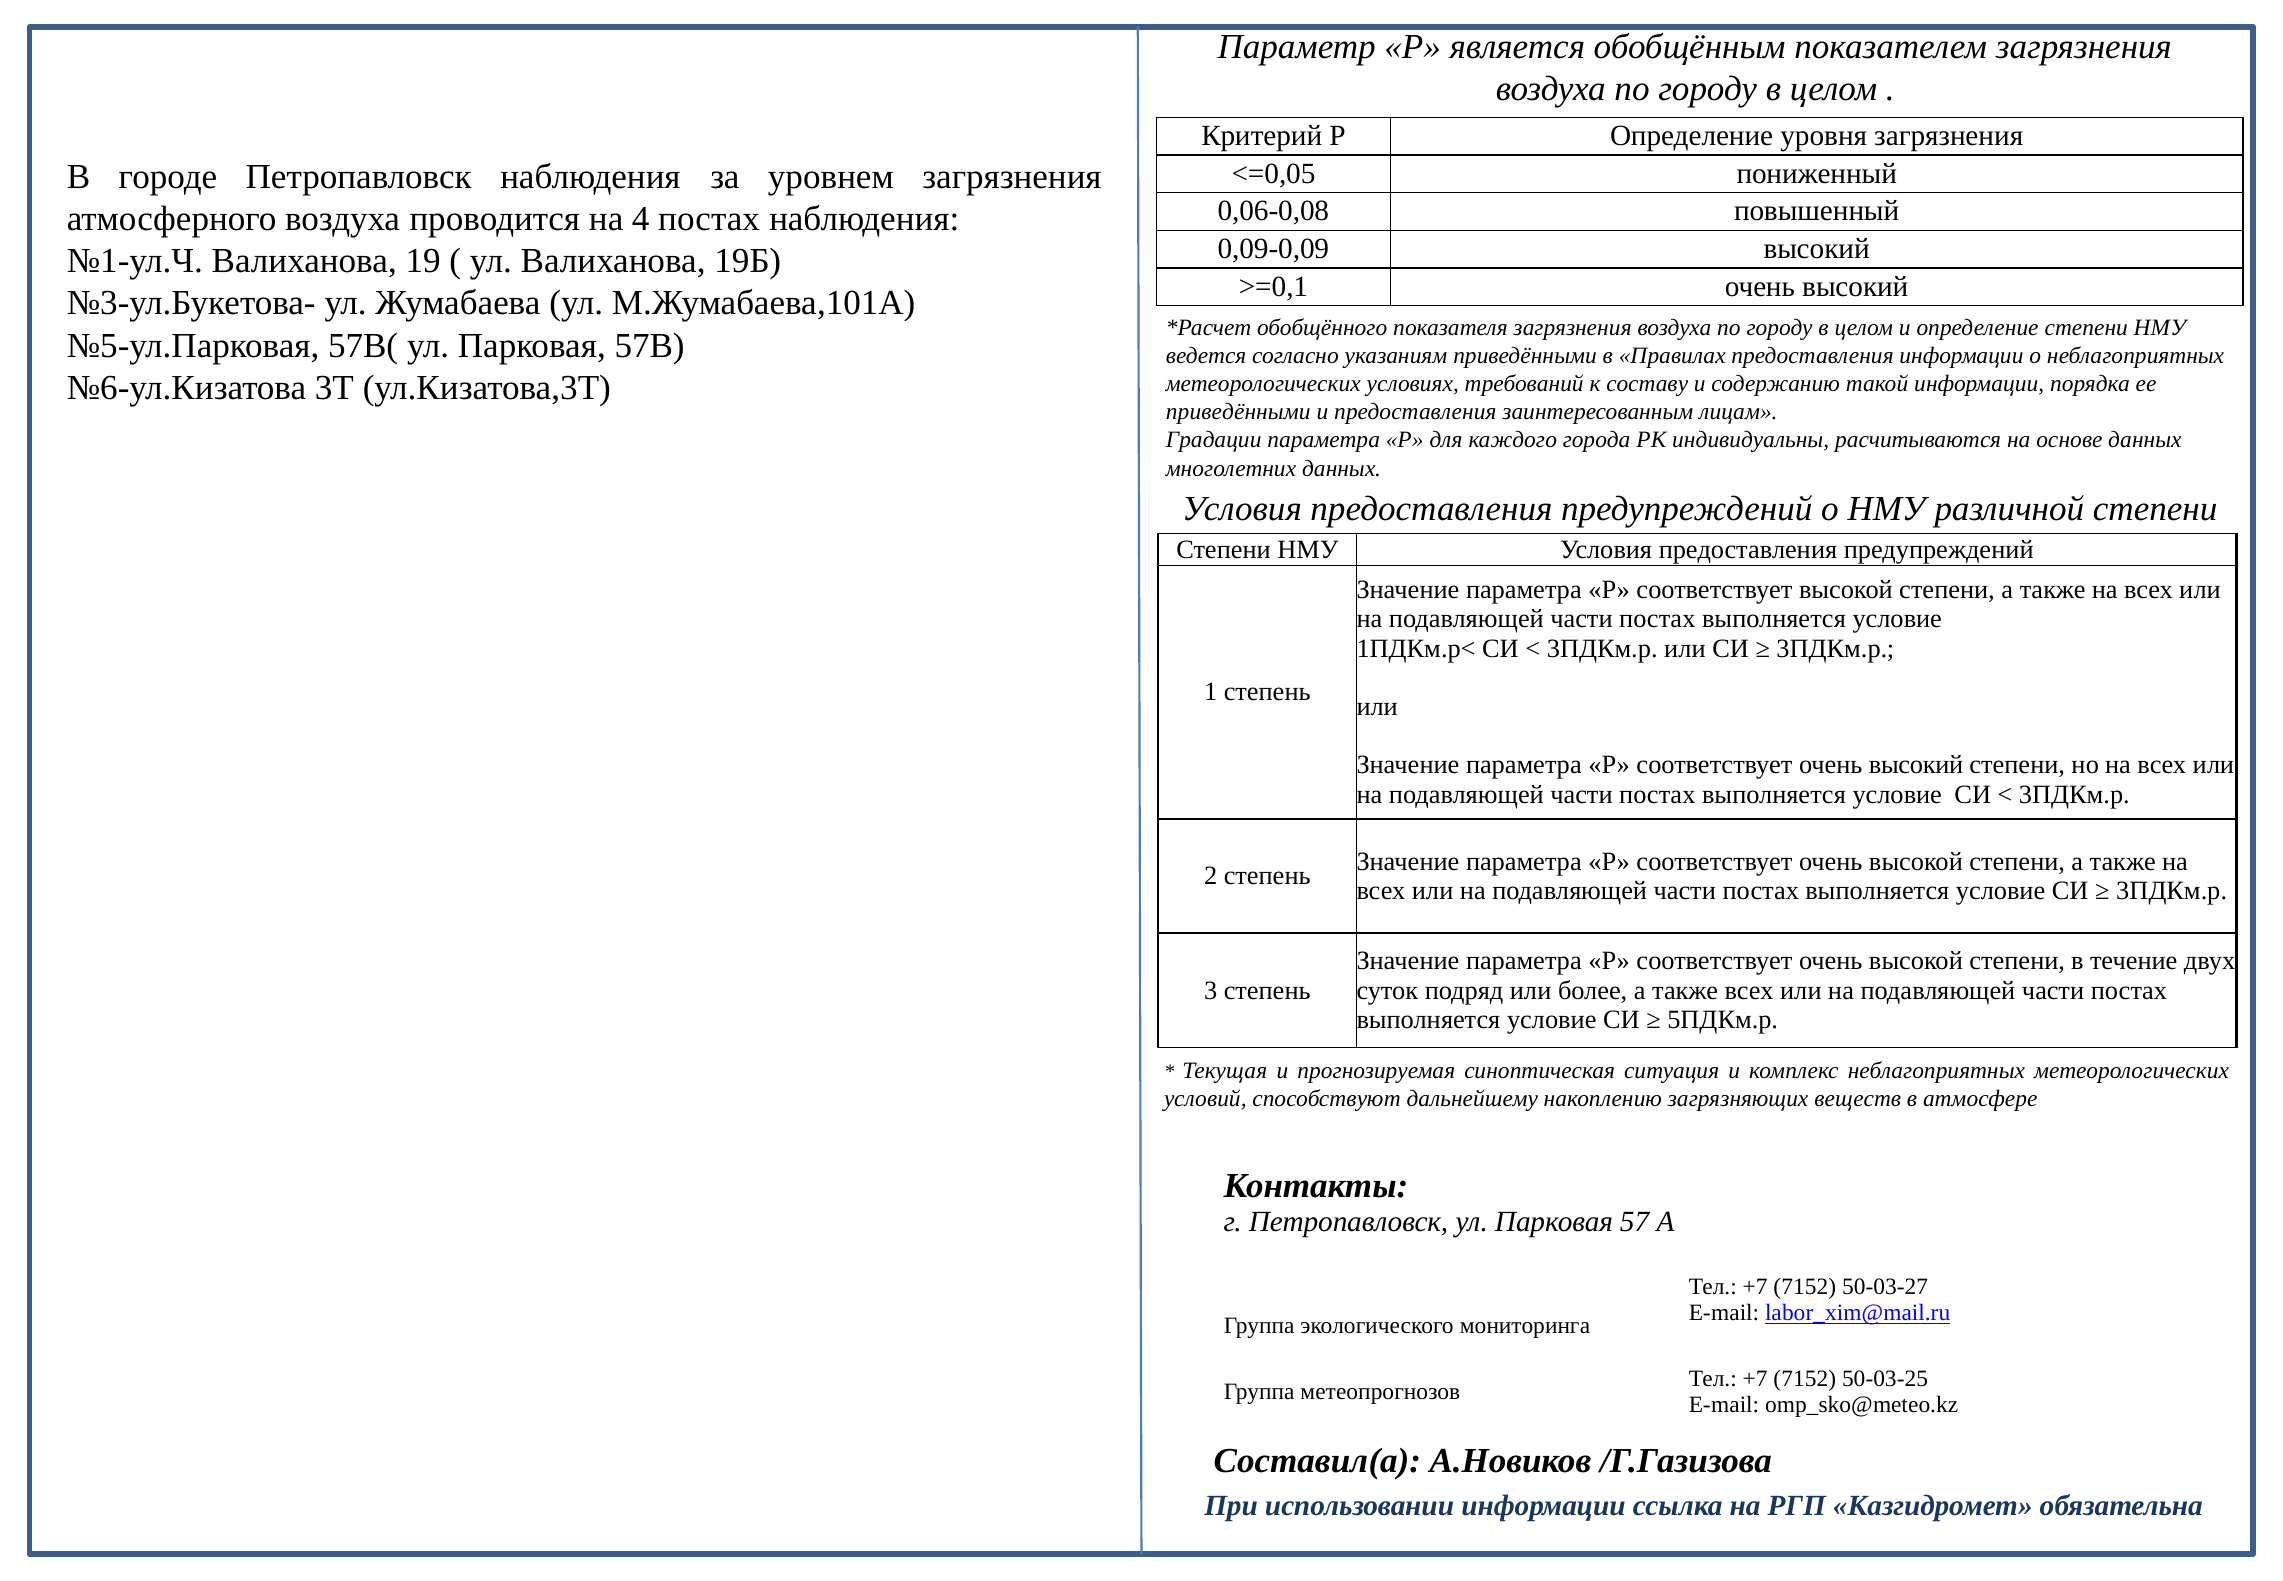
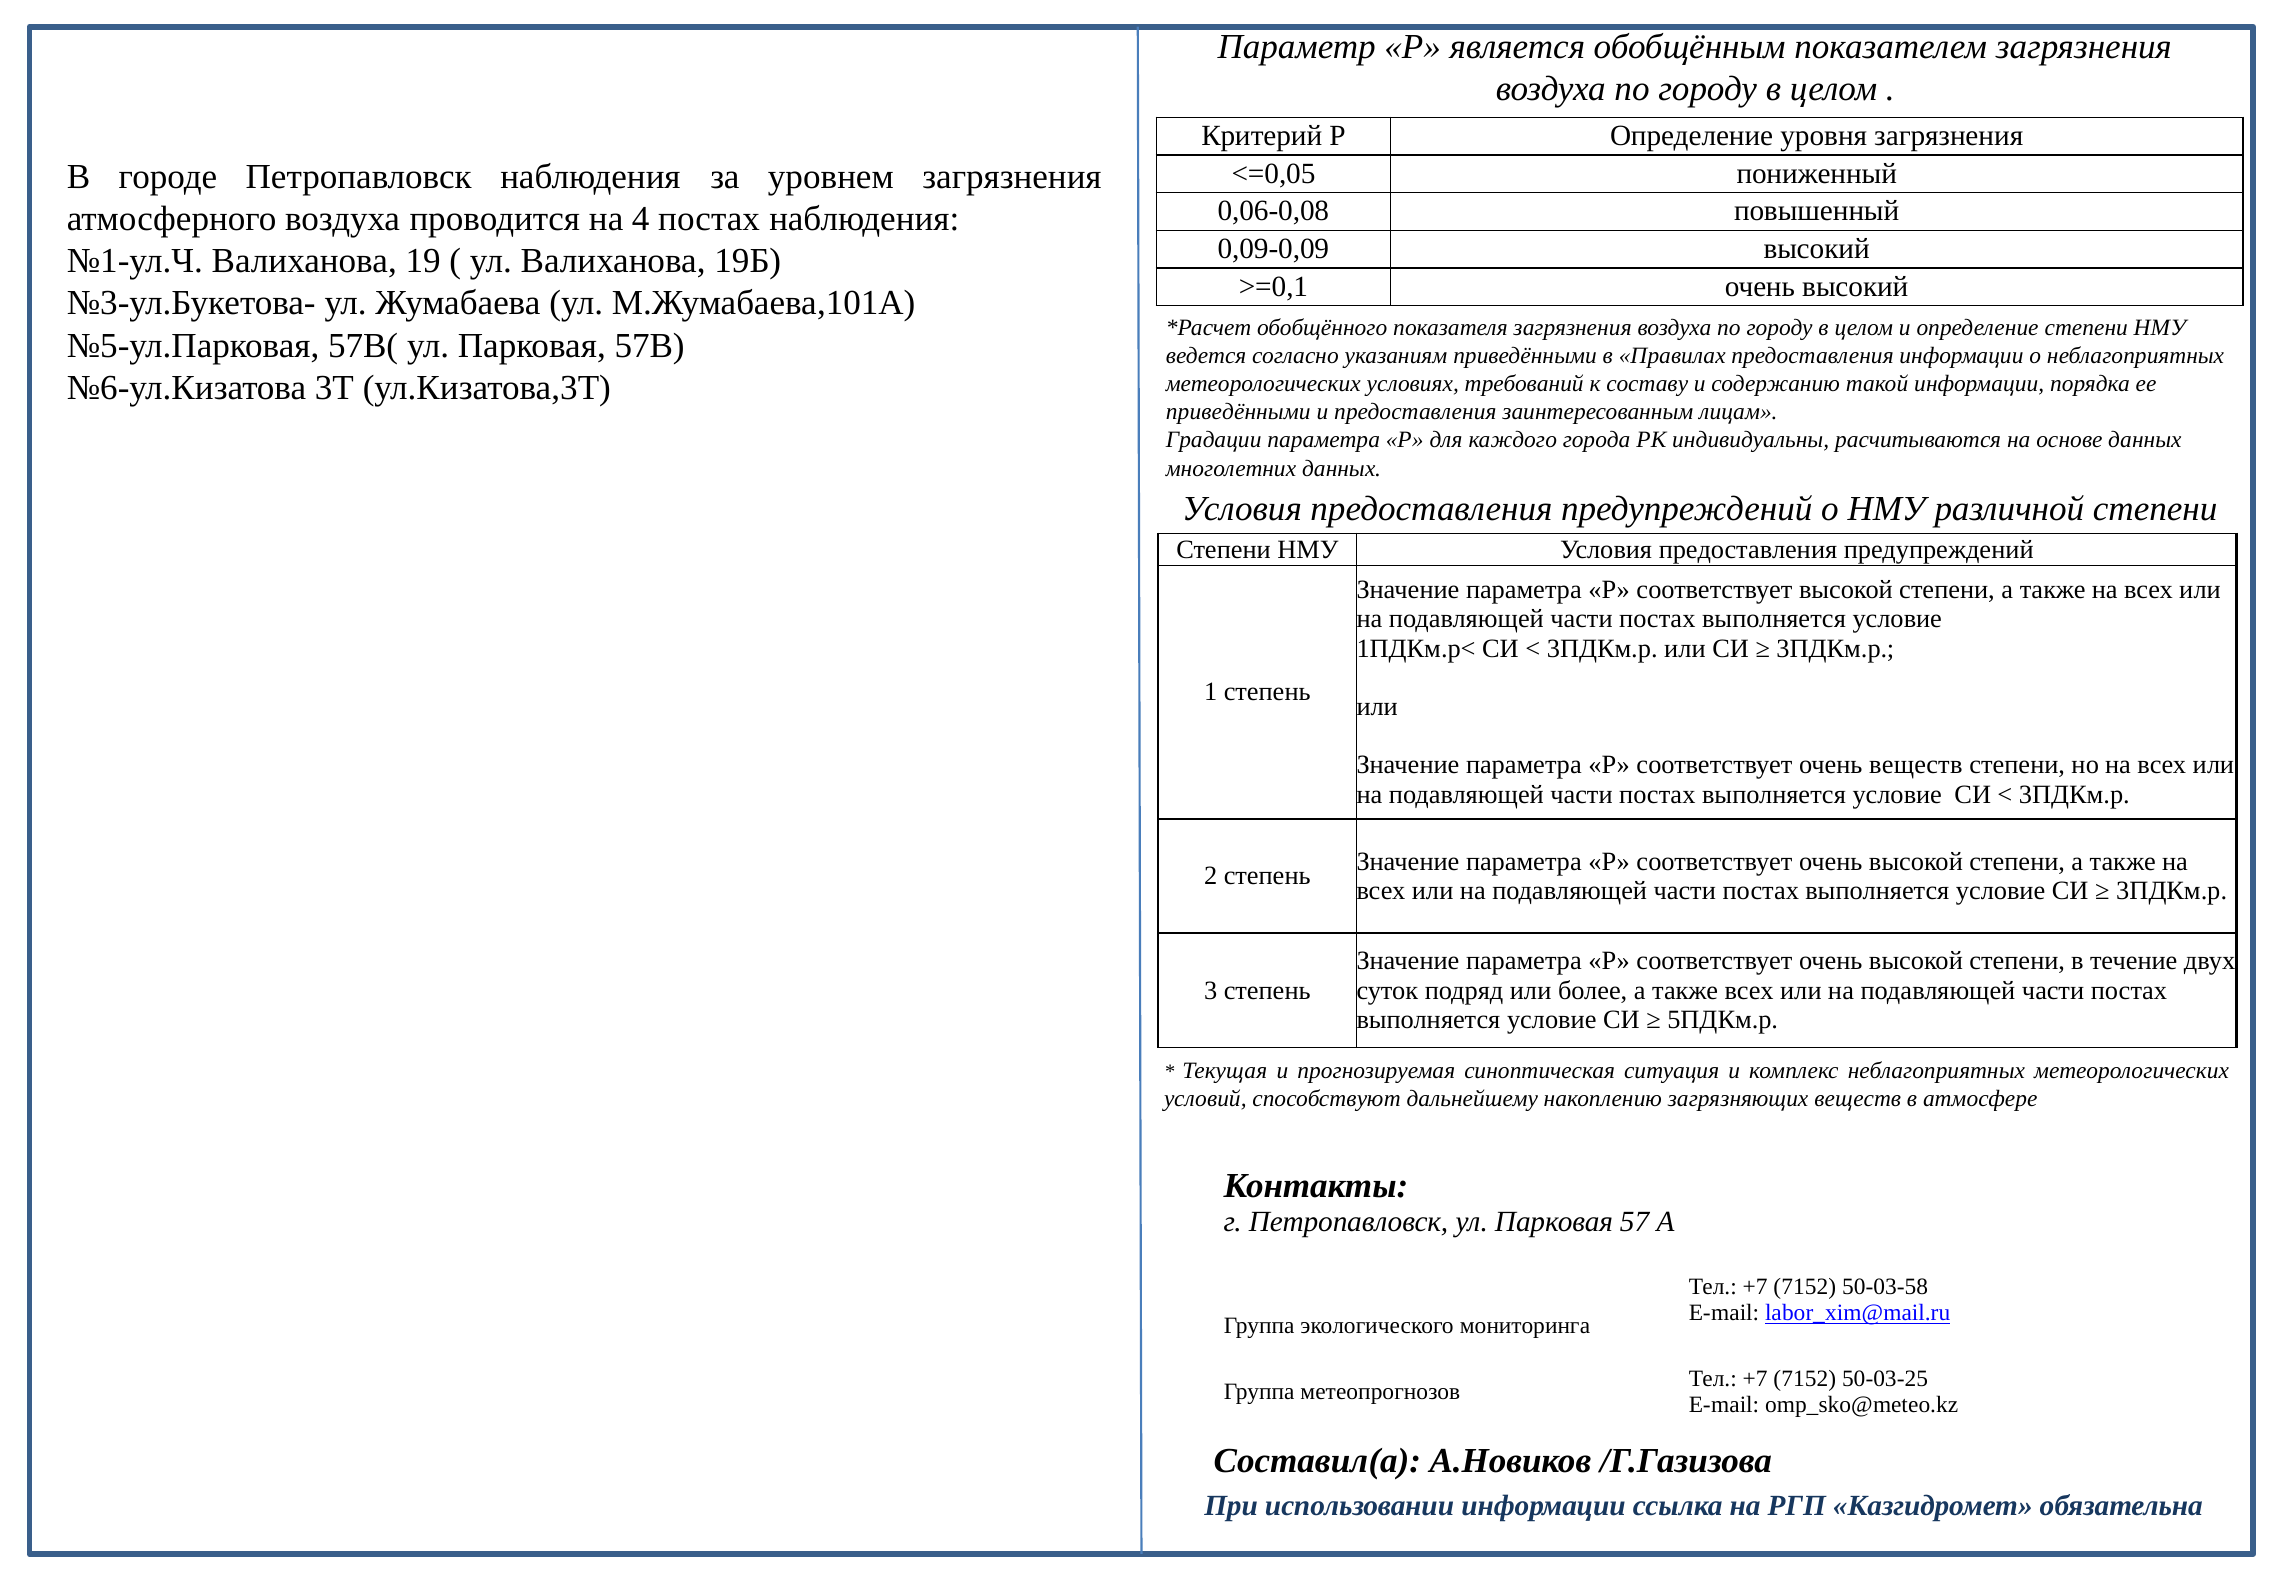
соответствует очень высокий: высокий -> веществ
50-03-27: 50-03-27 -> 50-03-58
